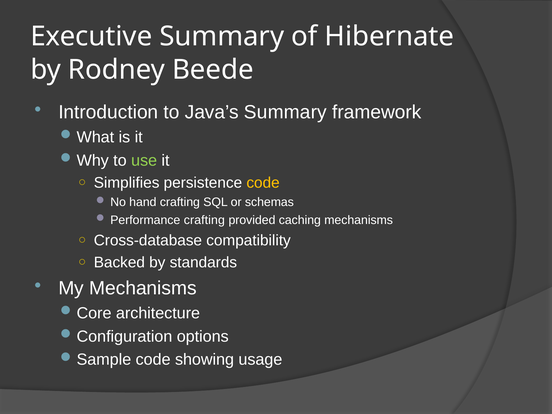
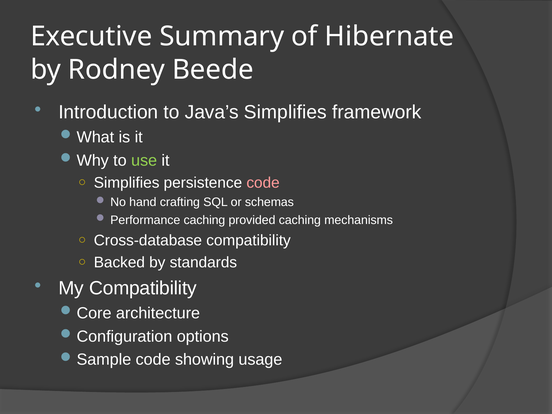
Java’s Summary: Summary -> Simplifies
code at (263, 183) colour: yellow -> pink
Performance crafting: crafting -> caching
My Mechanisms: Mechanisms -> Compatibility
